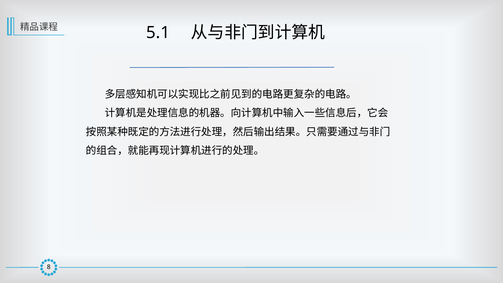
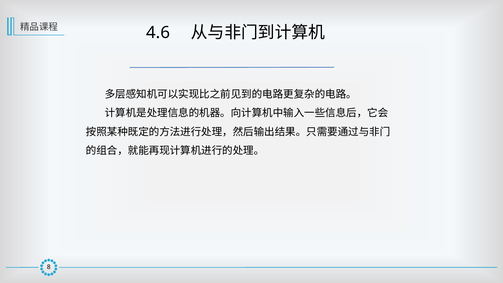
5.1: 5.1 -> 4.6
